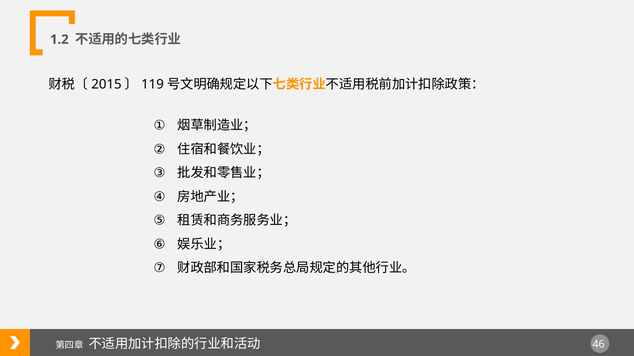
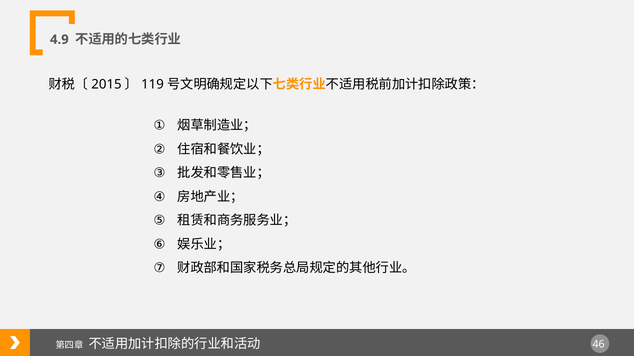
1.2: 1.2 -> 4.9
